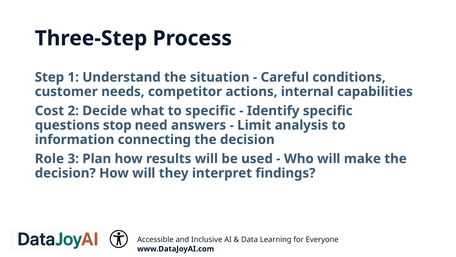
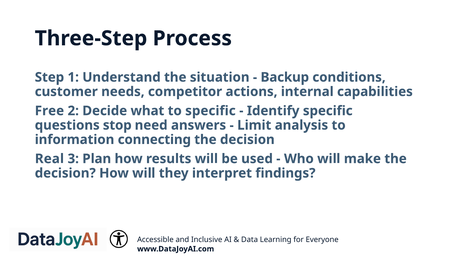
Careful: Careful -> Backup
Cost: Cost -> Free
Role: Role -> Real
